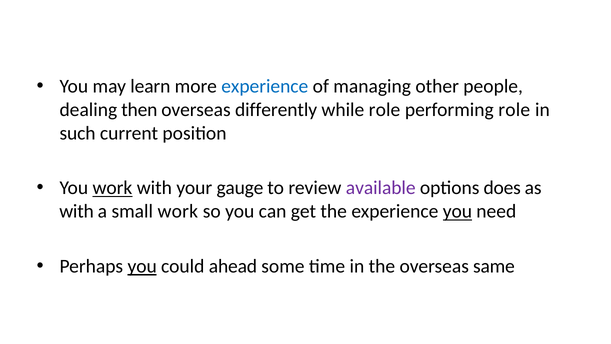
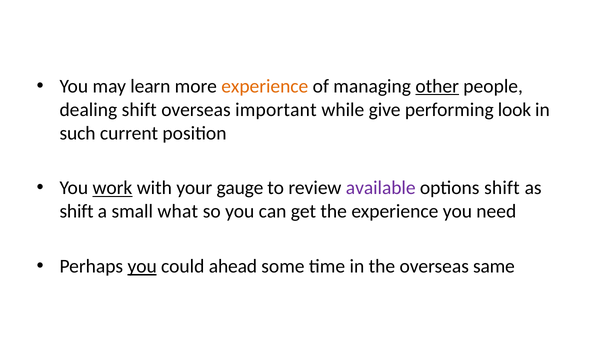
experience at (265, 86) colour: blue -> orange
other underline: none -> present
dealing then: then -> shift
differently: differently -> important
while role: role -> give
performing role: role -> look
options does: does -> shift
with at (77, 211): with -> shift
small work: work -> what
you at (457, 211) underline: present -> none
